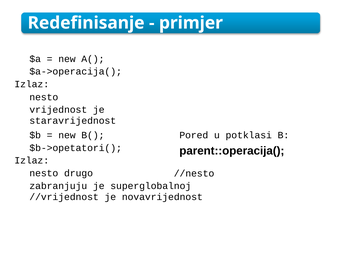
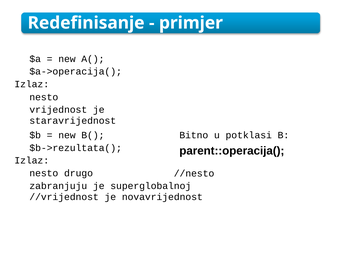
Pored: Pored -> Bitno
$b->opetatori(: $b->opetatori( -> $b->rezultata(
